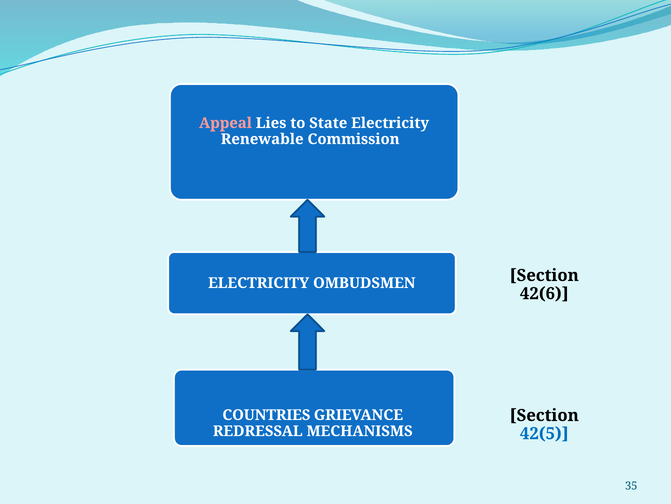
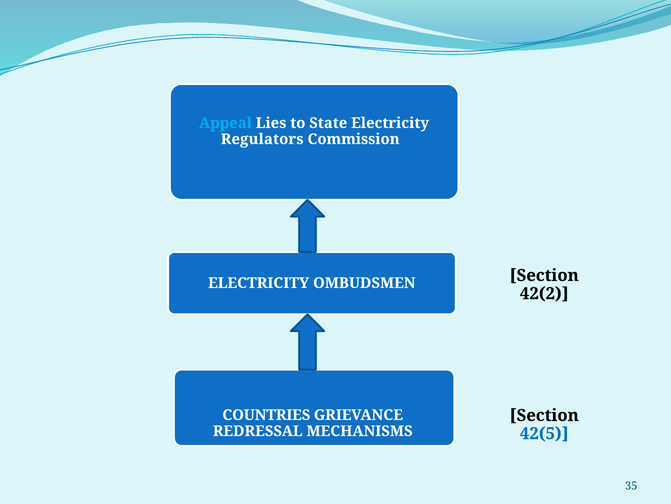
Appeal colour: pink -> light blue
Renewable: Renewable -> Regulators
42(6: 42(6 -> 42(2
